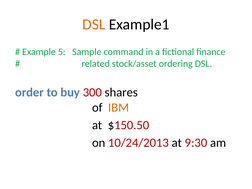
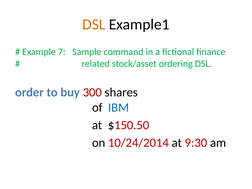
5: 5 -> 7
IBM colour: orange -> blue
10/24/2013: 10/24/2013 -> 10/24/2014
